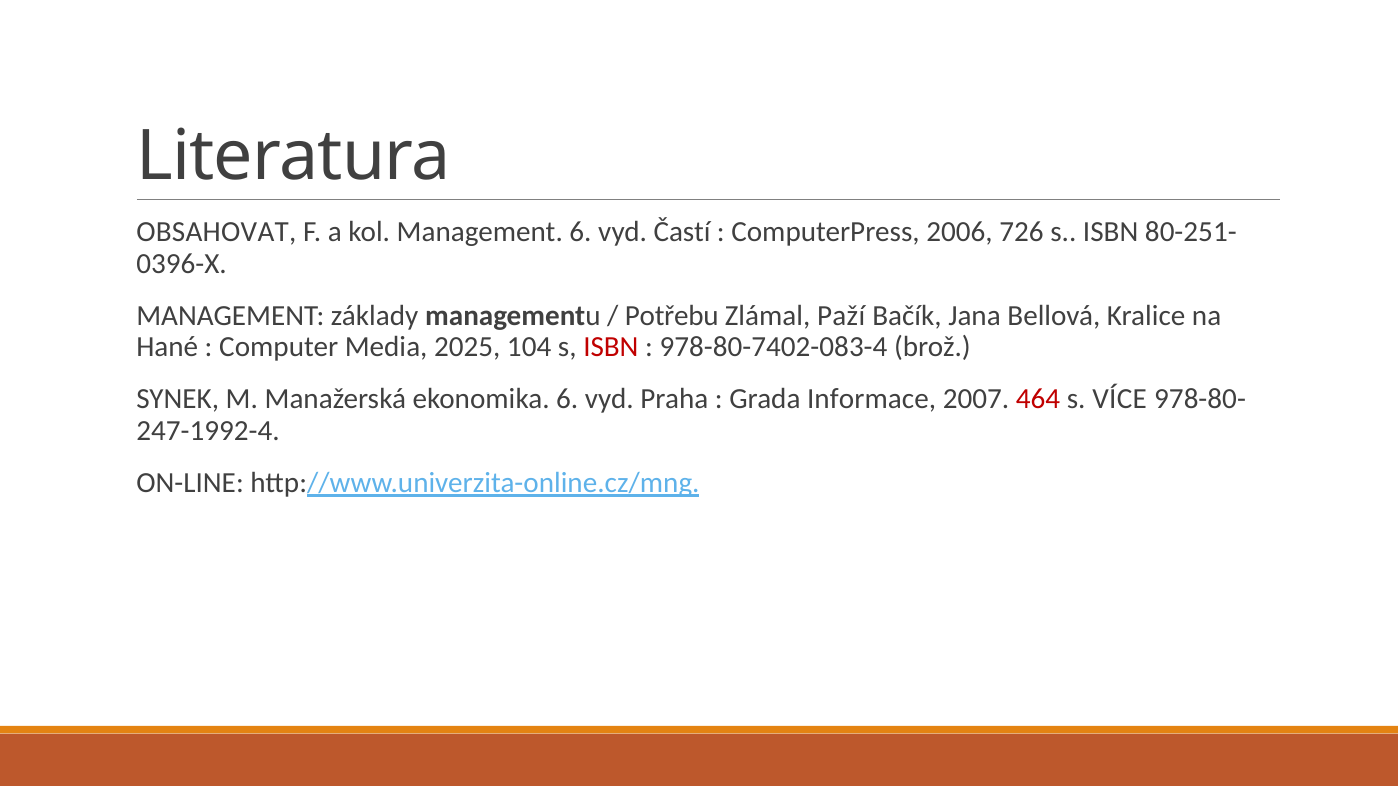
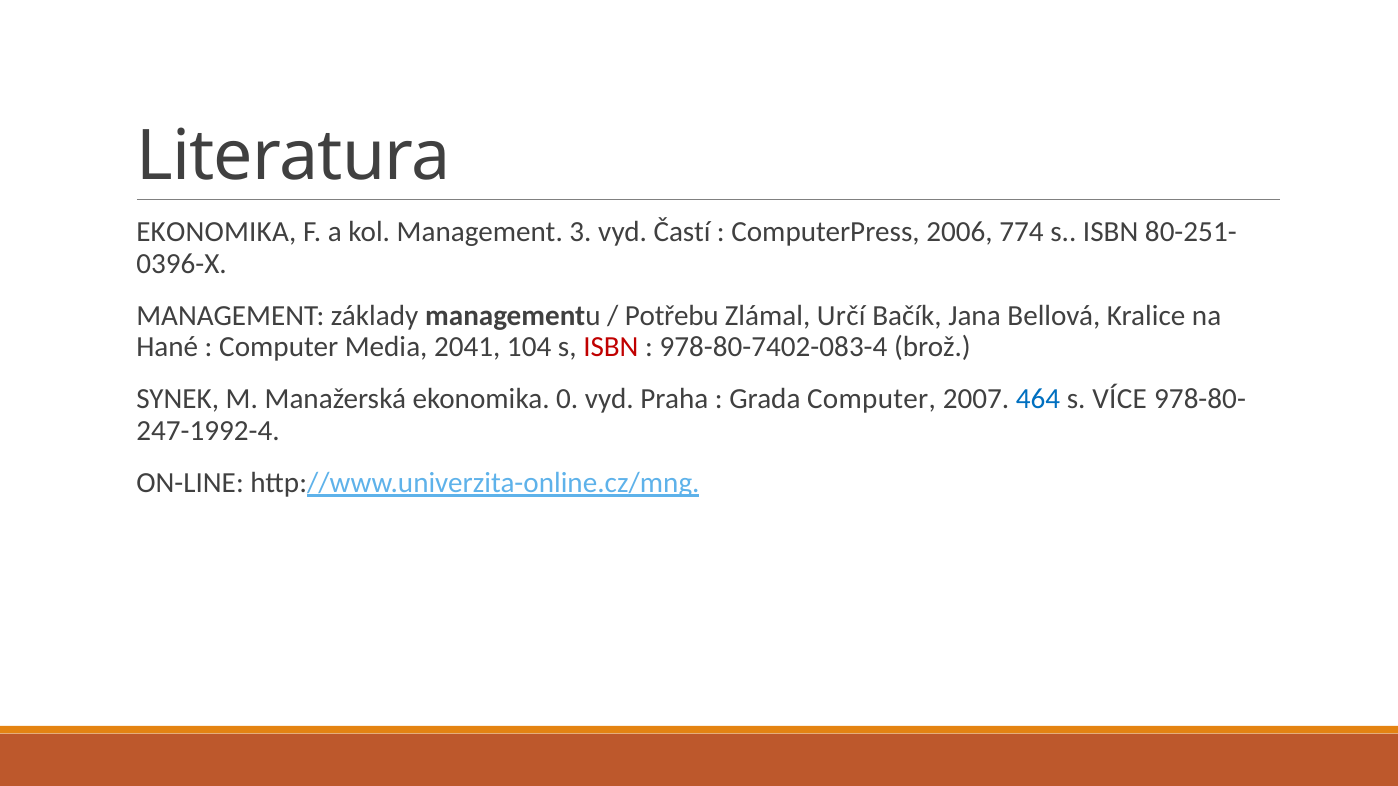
OBSAHOVAT at (216, 232): OBSAHOVAT -> EKONOMIKA
Management 6: 6 -> 3
726: 726 -> 774
Paží: Paží -> Určí
2025: 2025 -> 2041
ekonomika 6: 6 -> 0
Grada Informace: Informace -> Computer
464 colour: red -> blue
